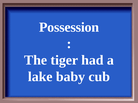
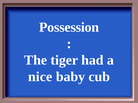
lake: lake -> nice
